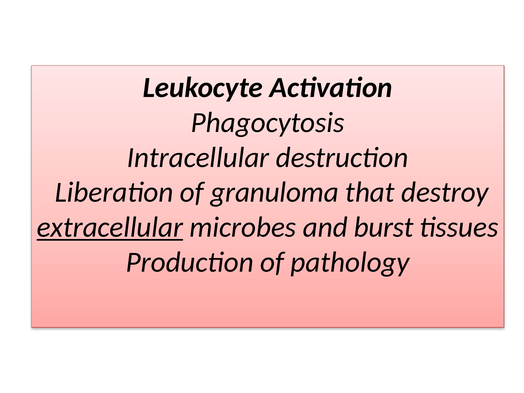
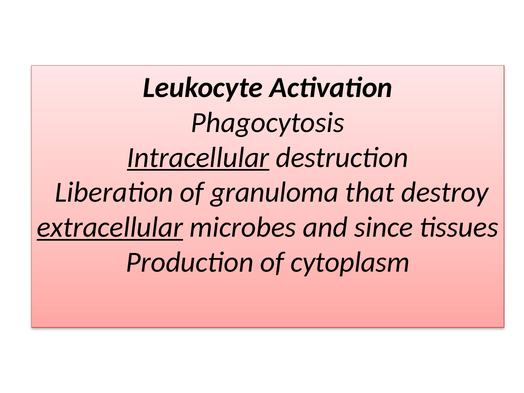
Intracellular underline: none -> present
burst: burst -> since
pathology: pathology -> cytoplasm
